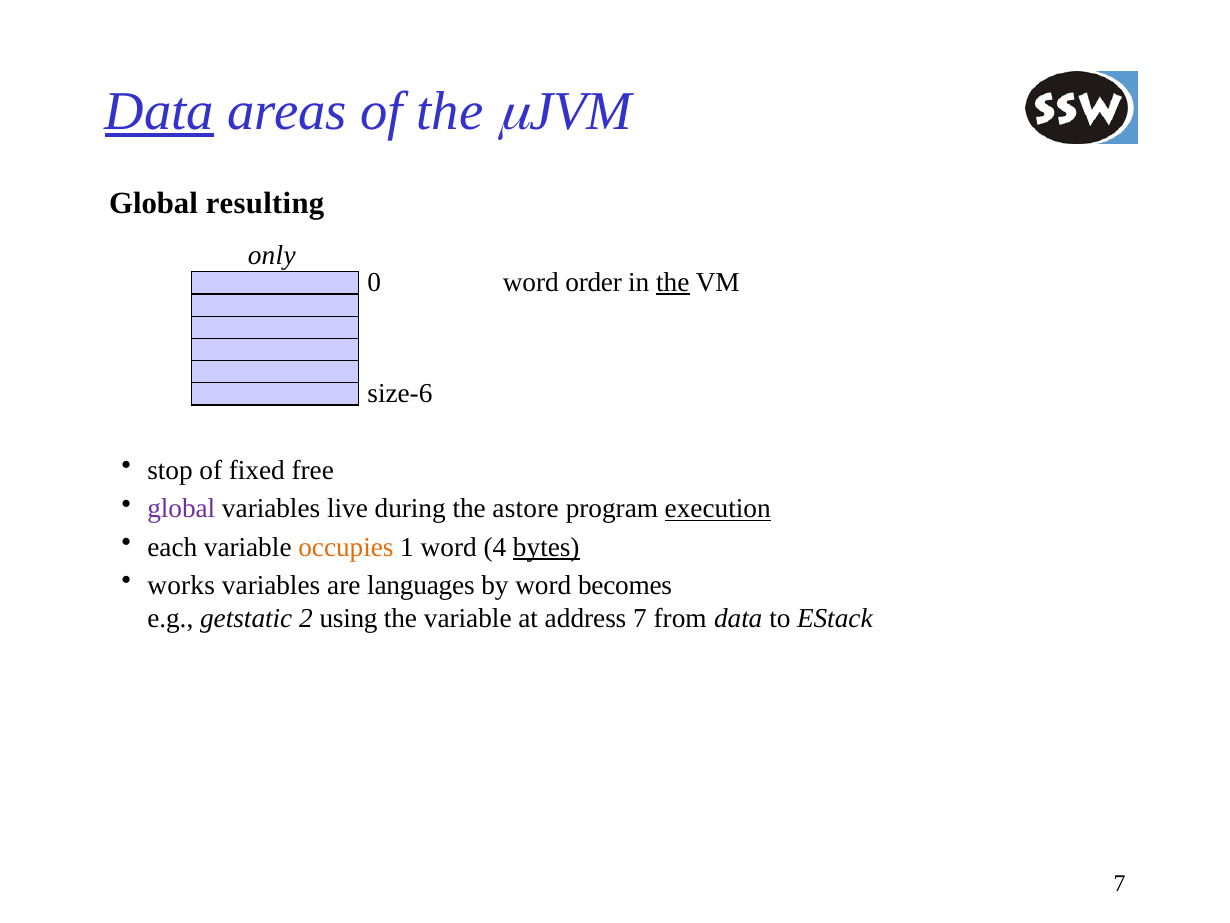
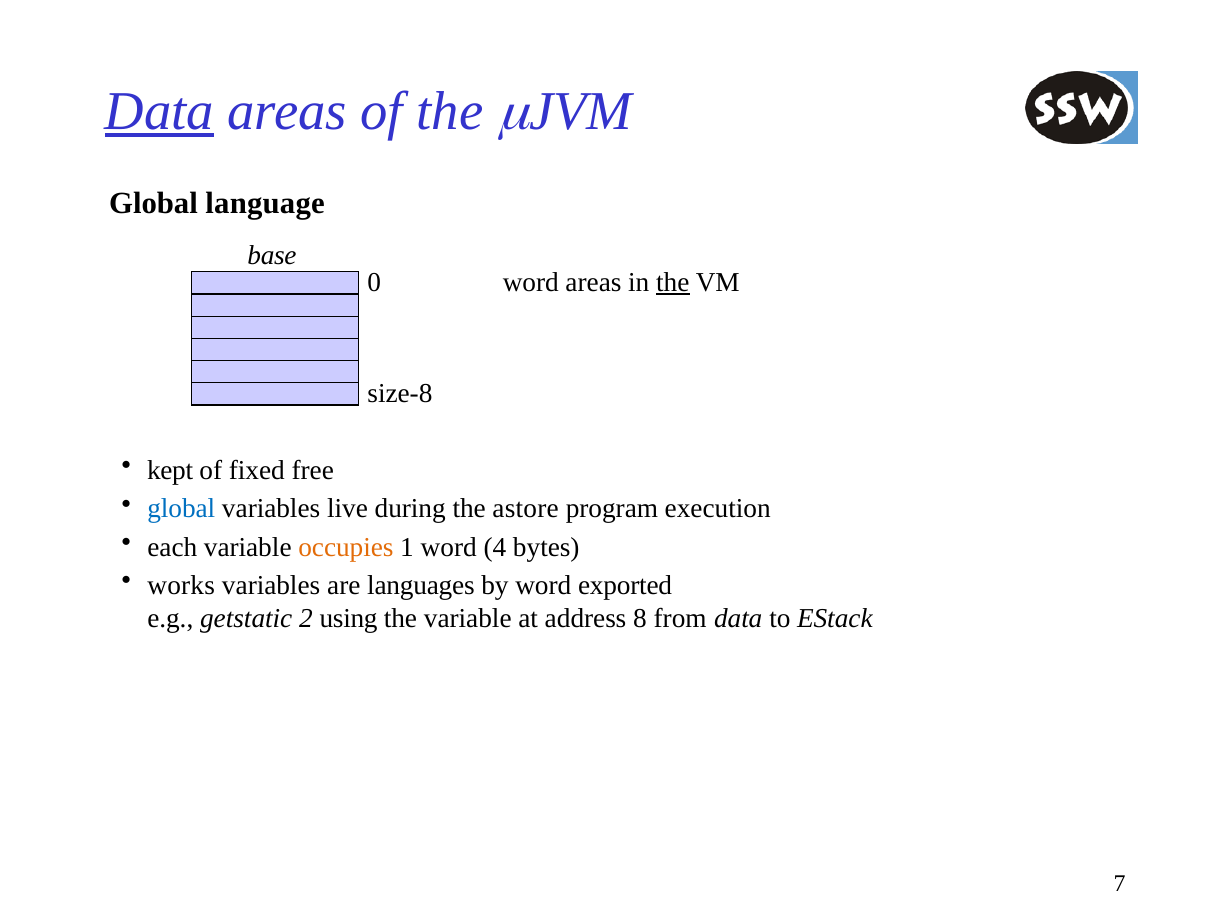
resulting: resulting -> language
only: only -> base
word order: order -> areas
size-6: size-6 -> size-8
stop: stop -> kept
global at (181, 508) colour: purple -> blue
execution underline: present -> none
bytes underline: present -> none
becomes: becomes -> exported
address 7: 7 -> 8
